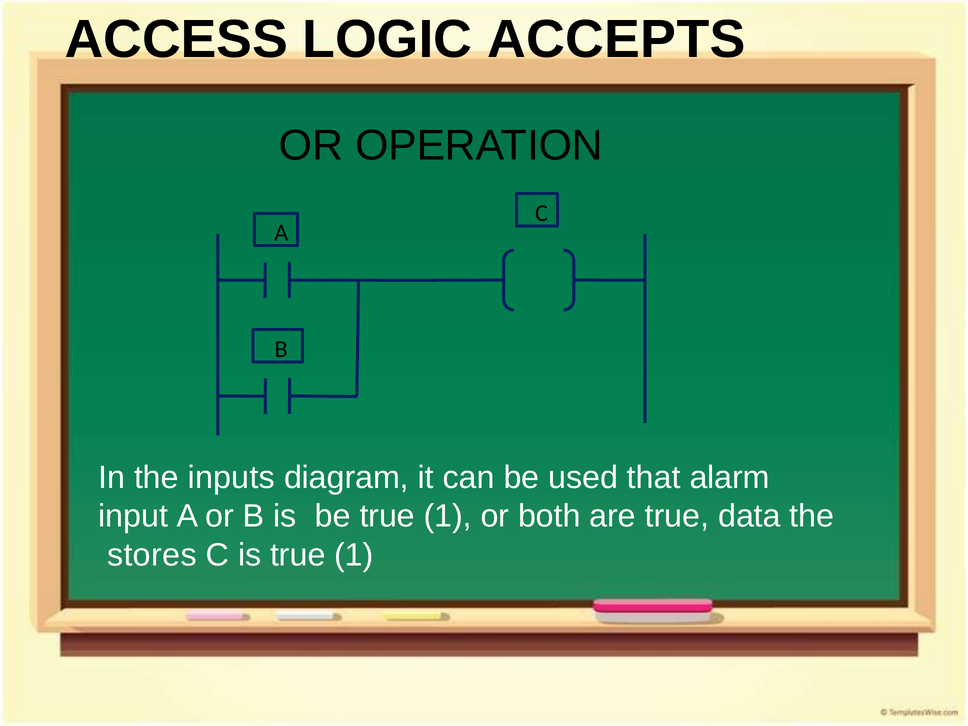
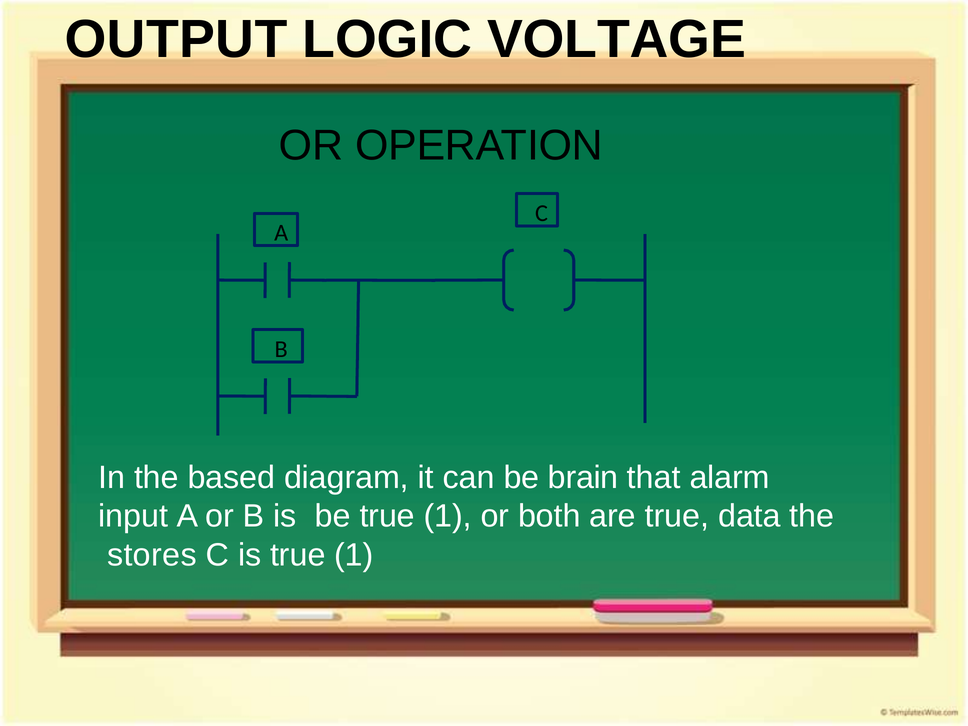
ACCESS: ACCESS -> OUTPUT
ACCEPTS: ACCEPTS -> VOLTAGE
inputs: inputs -> based
used: used -> brain
